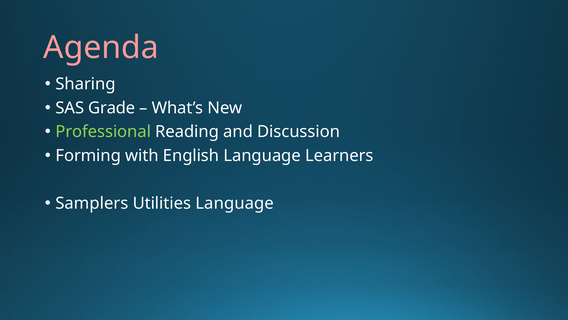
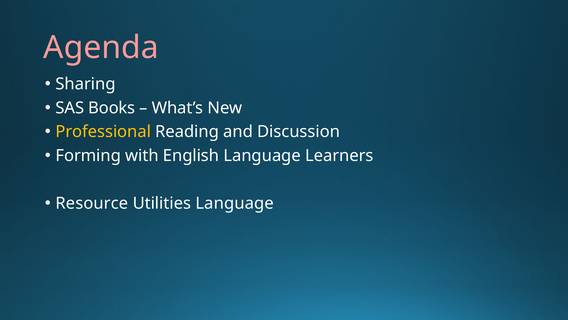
Grade: Grade -> Books
Professional colour: light green -> yellow
Samplers: Samplers -> Resource
